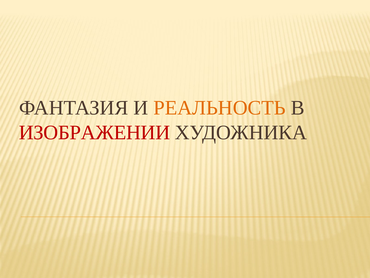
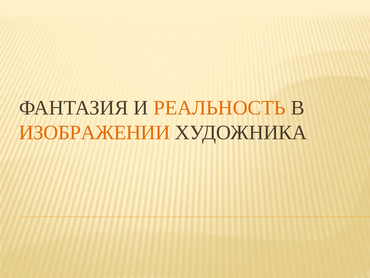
ИЗОБРАЖЕНИИ colour: red -> orange
